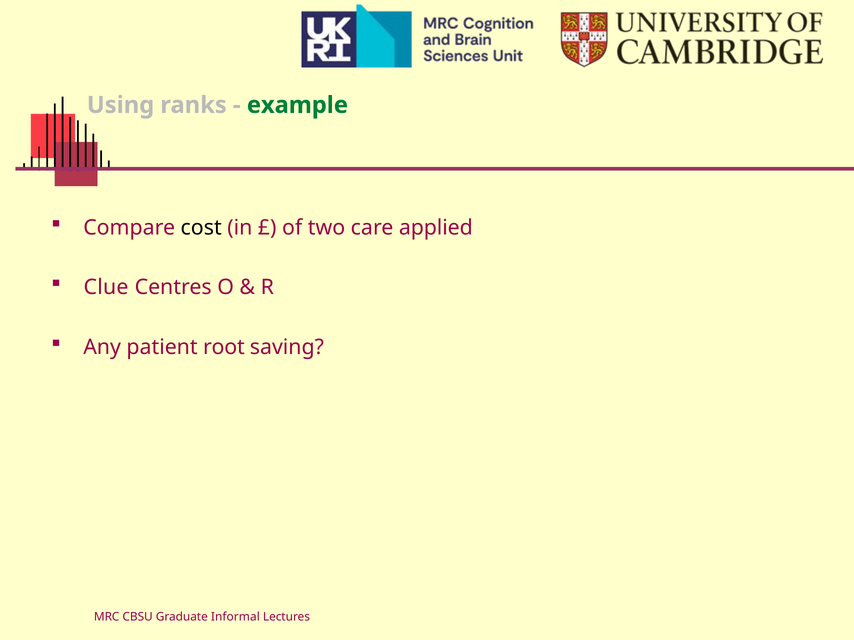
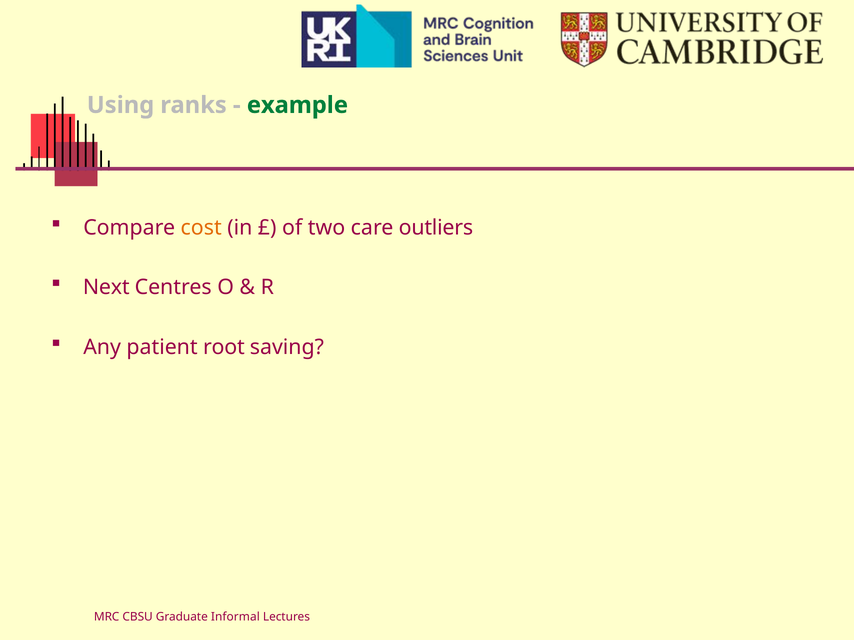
cost colour: black -> orange
applied: applied -> outliers
Clue: Clue -> Next
